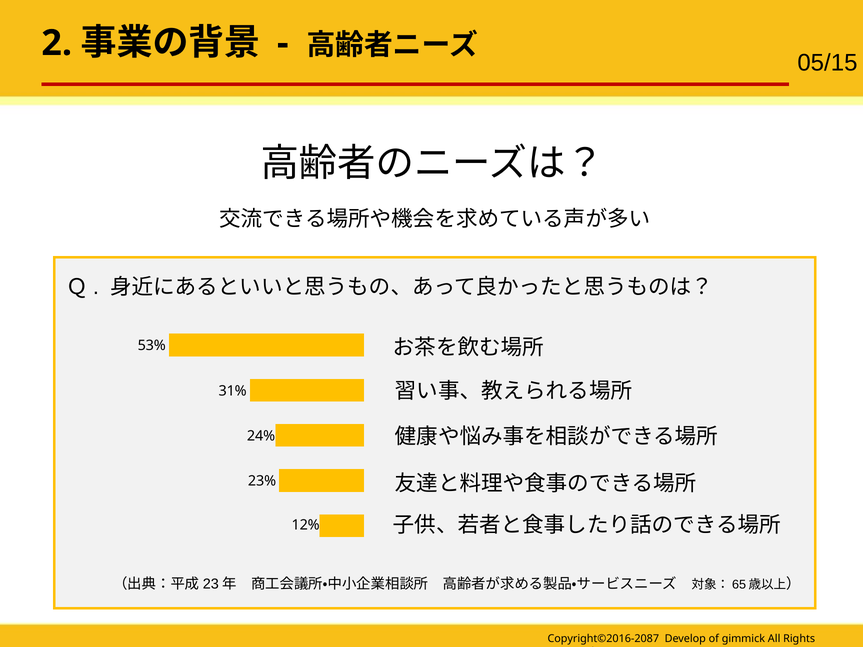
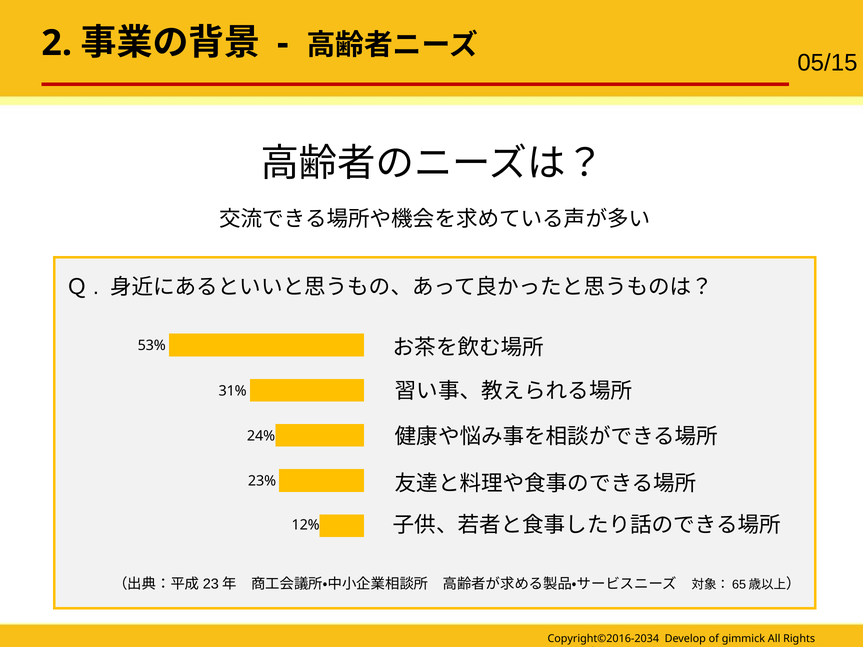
Copyright©2016-2087: Copyright©2016-2087 -> Copyright©2016-2034
